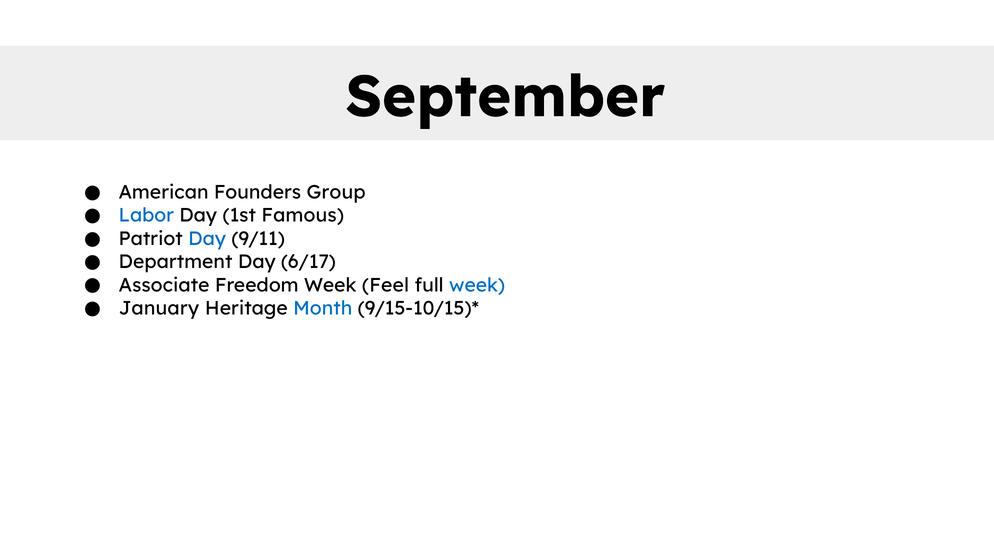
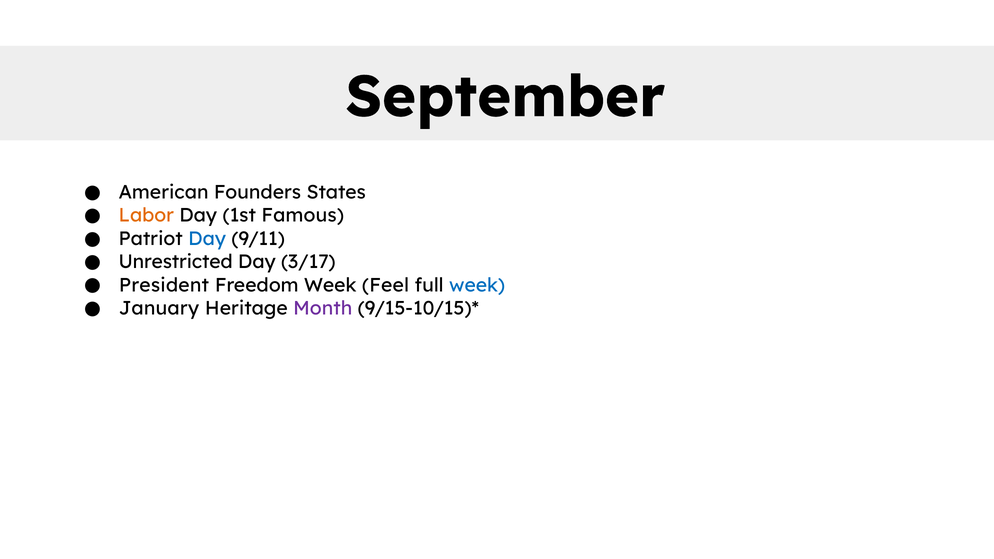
Group: Group -> States
Labor colour: blue -> orange
Department: Department -> Unrestricted
6/17: 6/17 -> 3/17
Associate: Associate -> President
Month colour: blue -> purple
